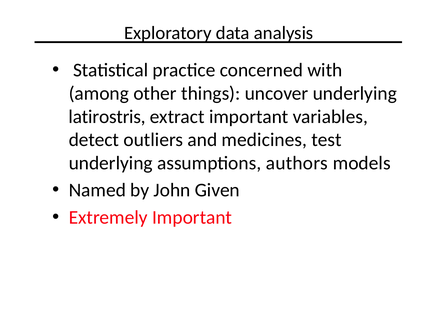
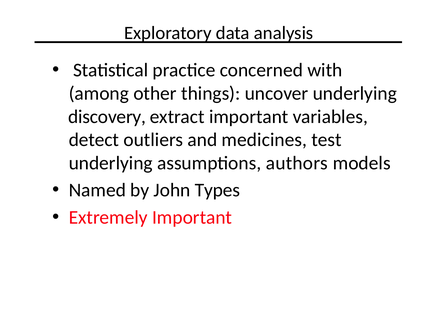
latirostris: latirostris -> discovery
Given: Given -> Types
